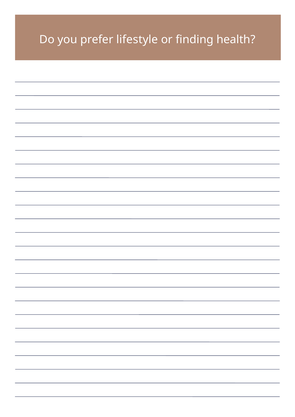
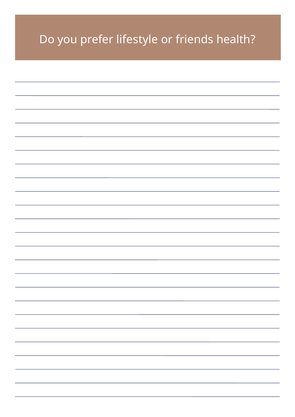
finding: finding -> friends
